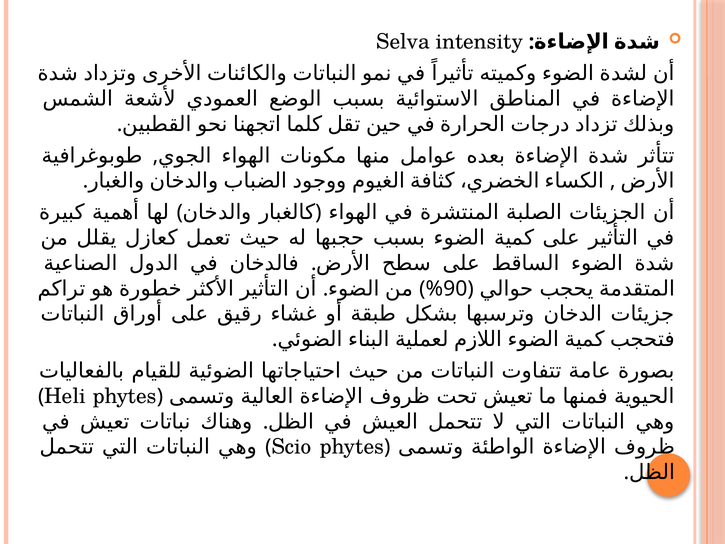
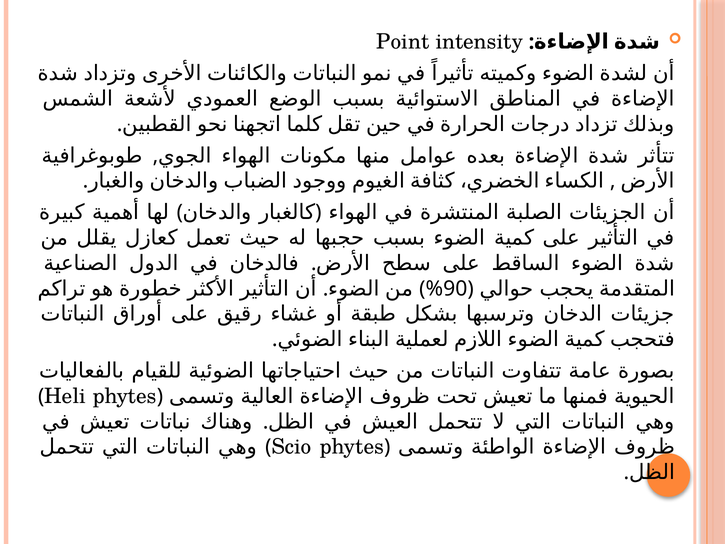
Selva: Selva -> Point
